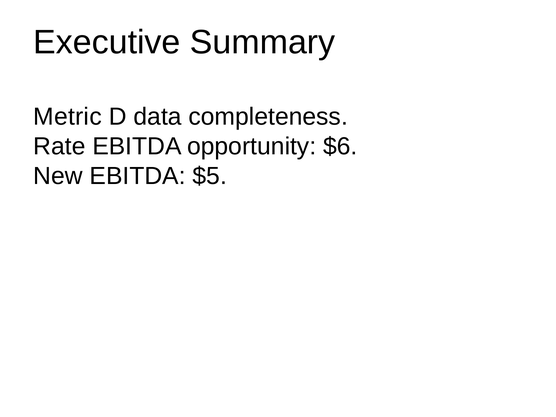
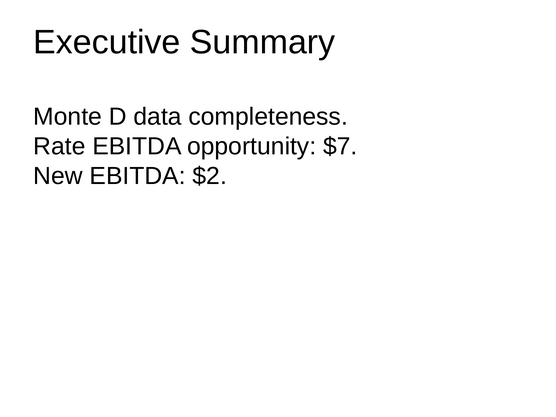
Metric: Metric -> Monte
$6: $6 -> $7
$5: $5 -> $2
